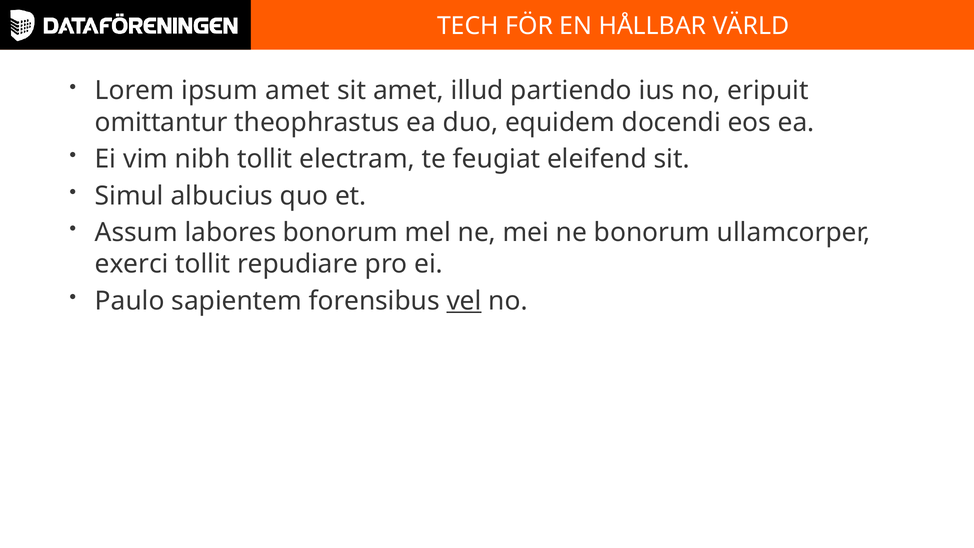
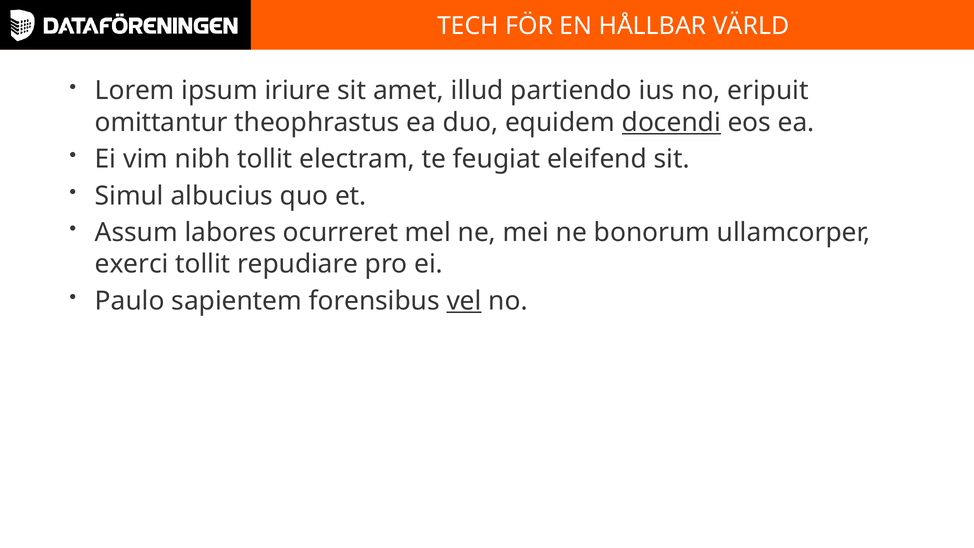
ipsum amet: amet -> iriure
docendi underline: none -> present
labores bonorum: bonorum -> ocurreret
